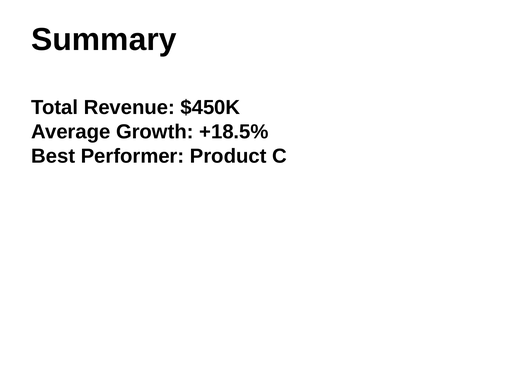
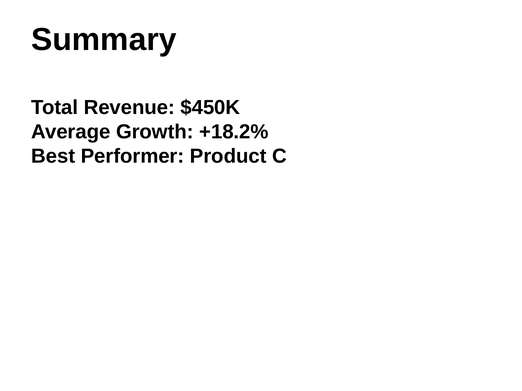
+18.5%: +18.5% -> +18.2%
